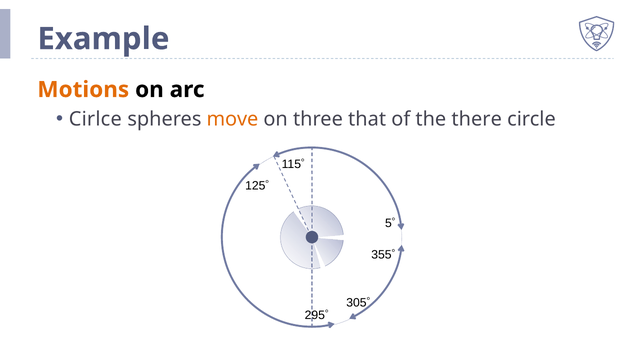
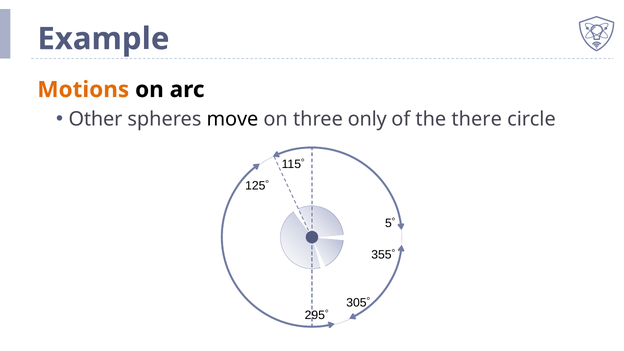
Cirlce: Cirlce -> Other
move colour: orange -> black
that: that -> only
